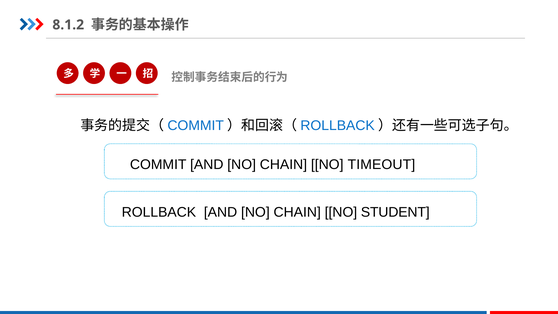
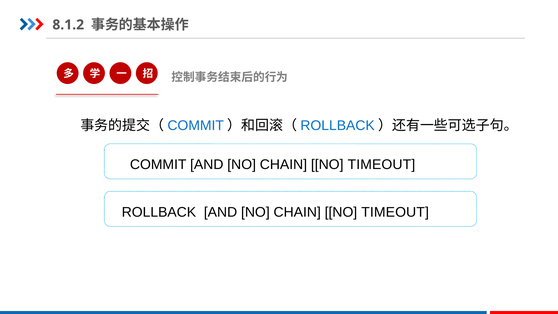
STUDENT at (395, 212): STUDENT -> TIMEOUT
